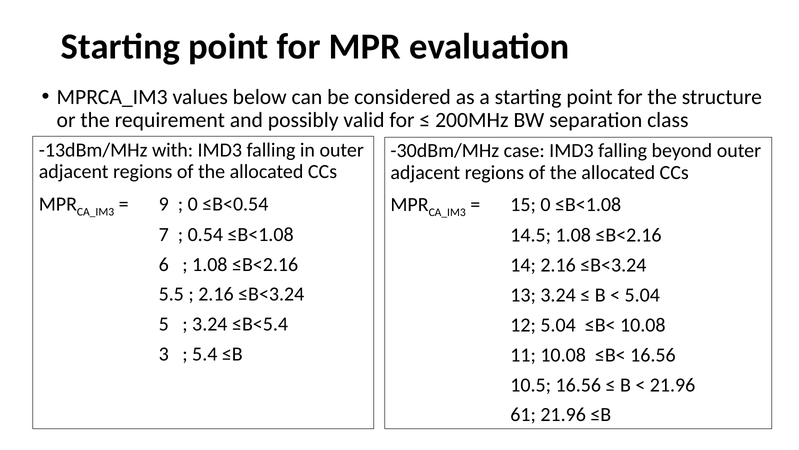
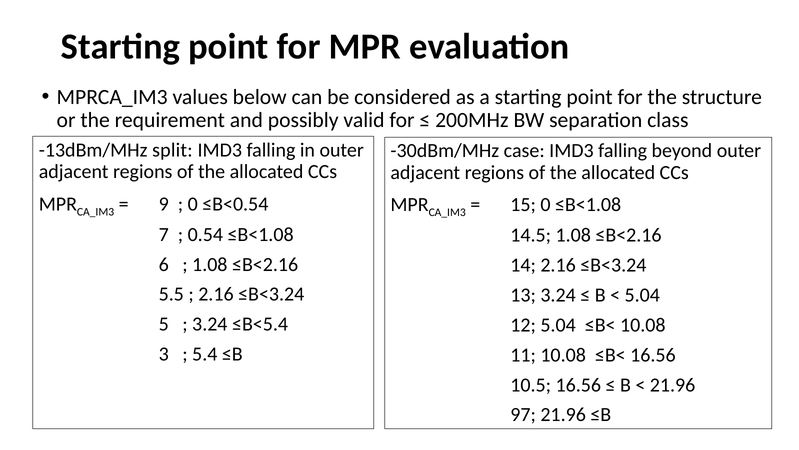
with: with -> split
61: 61 -> 97
